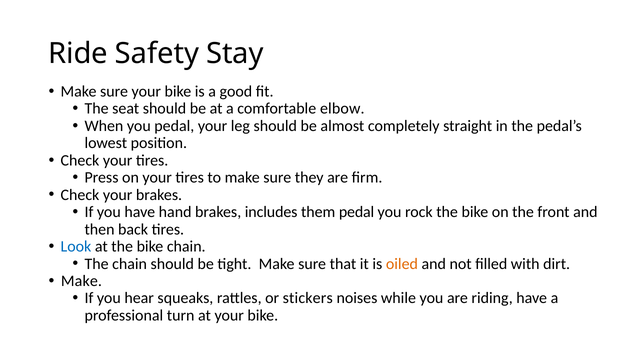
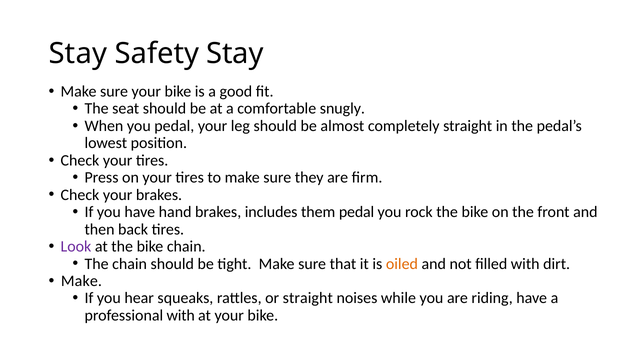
Ride at (78, 54): Ride -> Stay
elbow: elbow -> snugly
Look colour: blue -> purple
or stickers: stickers -> straight
professional turn: turn -> with
